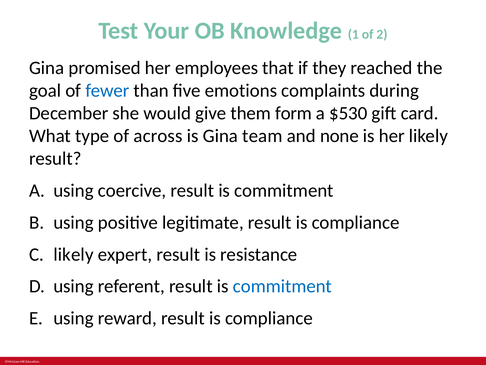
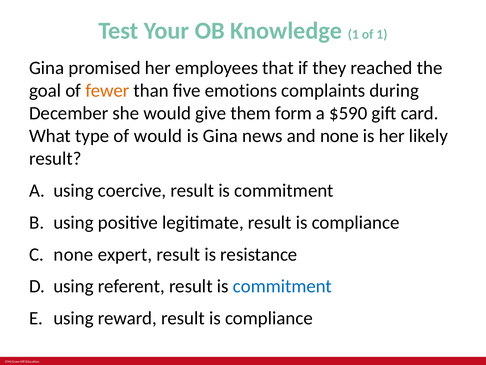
of 2: 2 -> 1
fewer colour: blue -> orange
$530: $530 -> $590
of across: across -> would
team: team -> news
likely at (74, 254): likely -> none
